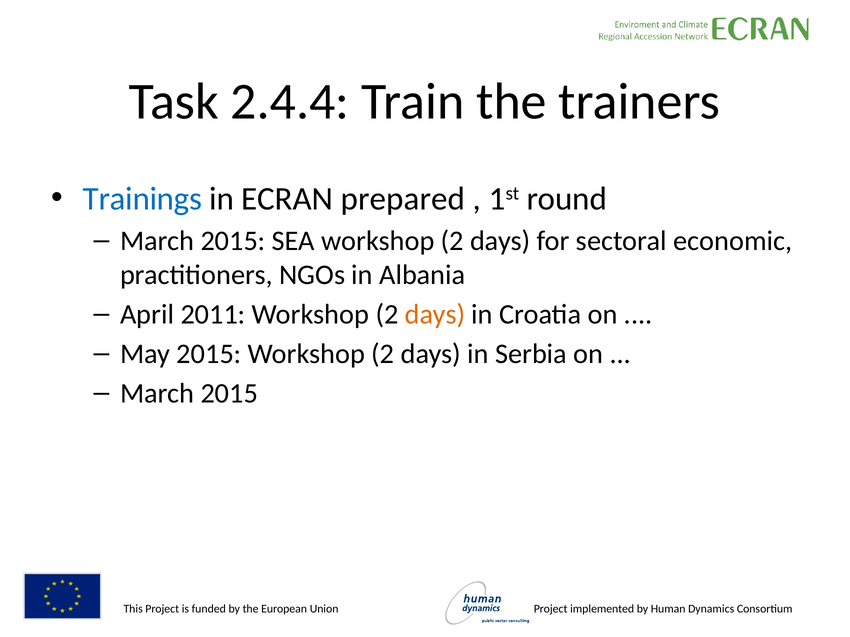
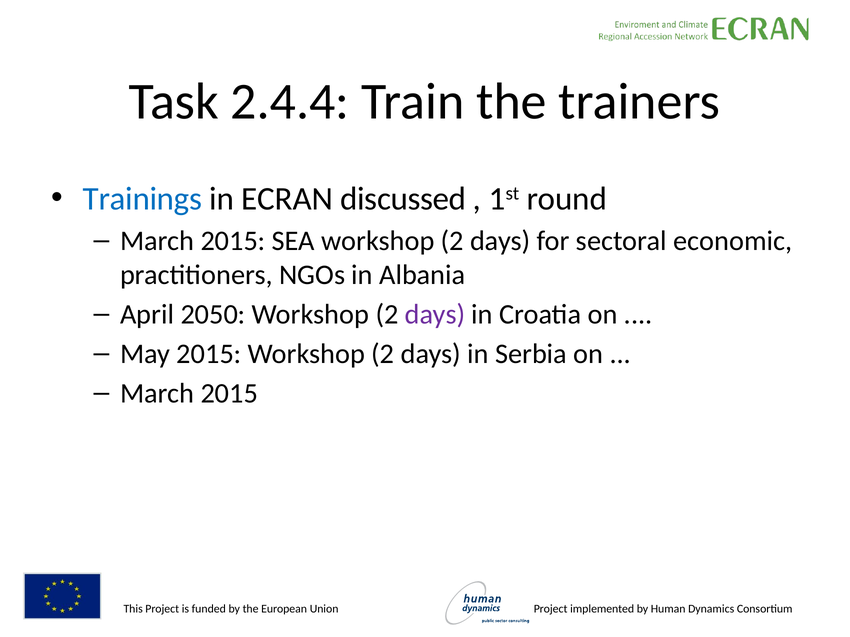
prepared: prepared -> discussed
2011: 2011 -> 2050
days at (435, 315) colour: orange -> purple
